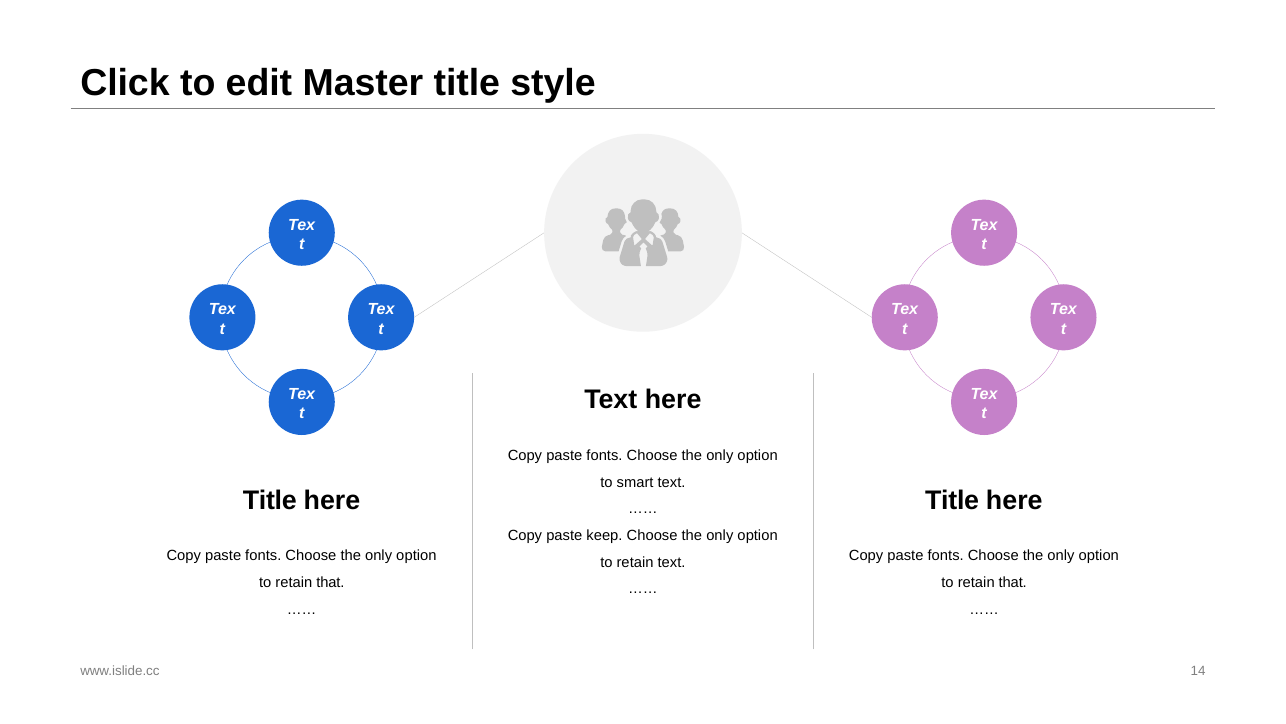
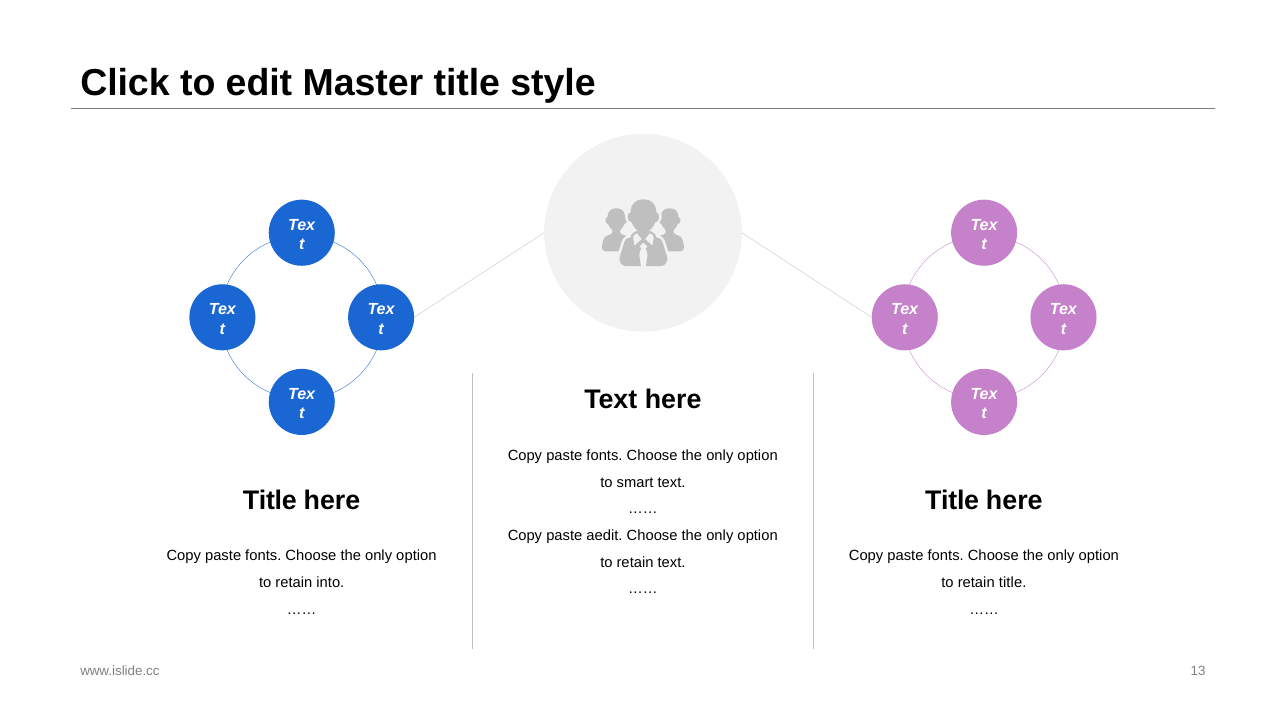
keep: keep -> aedit
that at (330, 582): that -> into
that at (1013, 582): that -> title
14: 14 -> 13
